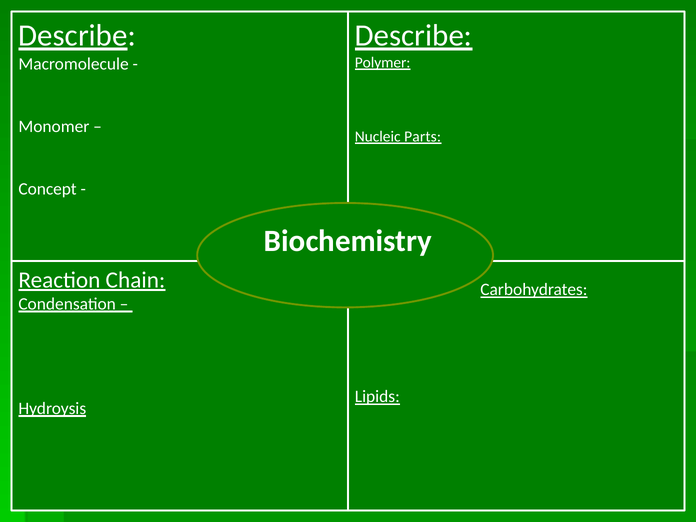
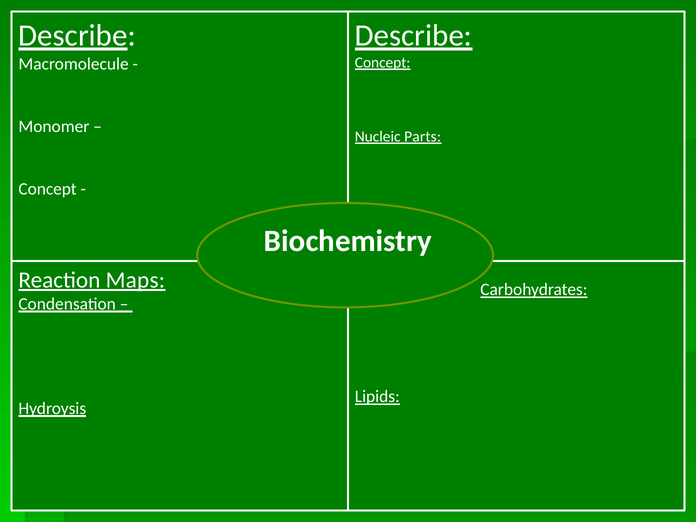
Polymer at (383, 62): Polymer -> Concept
Chain: Chain -> Maps
